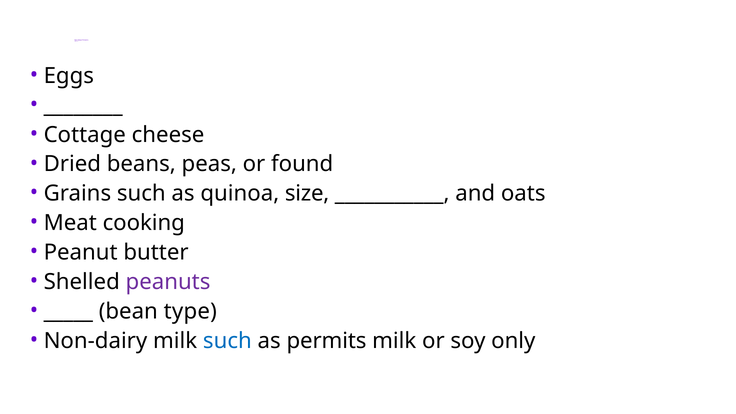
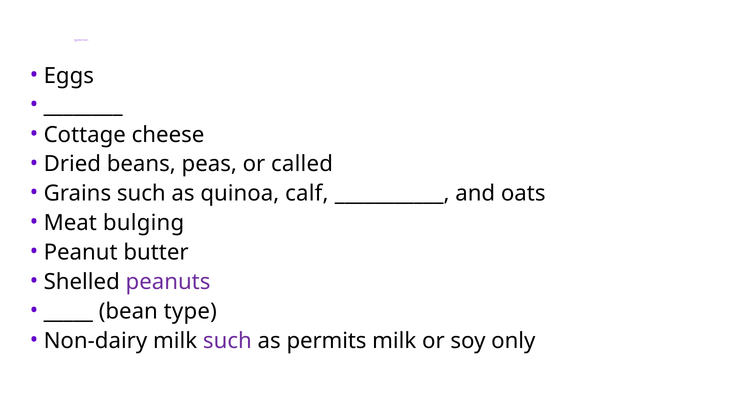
found: found -> called
size: size -> calf
cooking: cooking -> bulging
such at (227, 341) colour: blue -> purple
